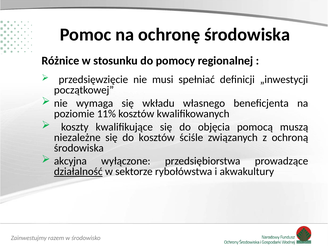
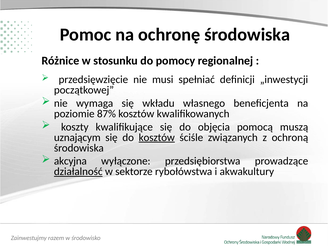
11%: 11% -> 87%
niezależne: niezależne -> uznającym
kosztów at (157, 137) underline: none -> present
